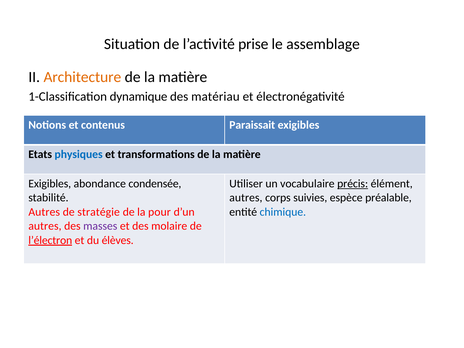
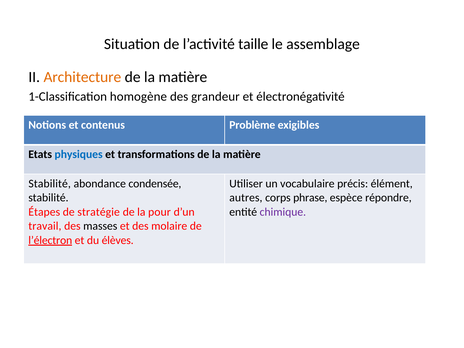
prise: prise -> taille
dynamique: dynamique -> homogène
matériau: matériau -> grandeur
Paraissait: Paraissait -> Problème
Exigibles at (50, 184): Exigibles -> Stabilité
précis underline: present -> none
suivies: suivies -> phrase
préalable: préalable -> répondre
Autres at (44, 212): Autres -> Étapes
chimique colour: blue -> purple
autres at (45, 226): autres -> travail
masses colour: purple -> black
